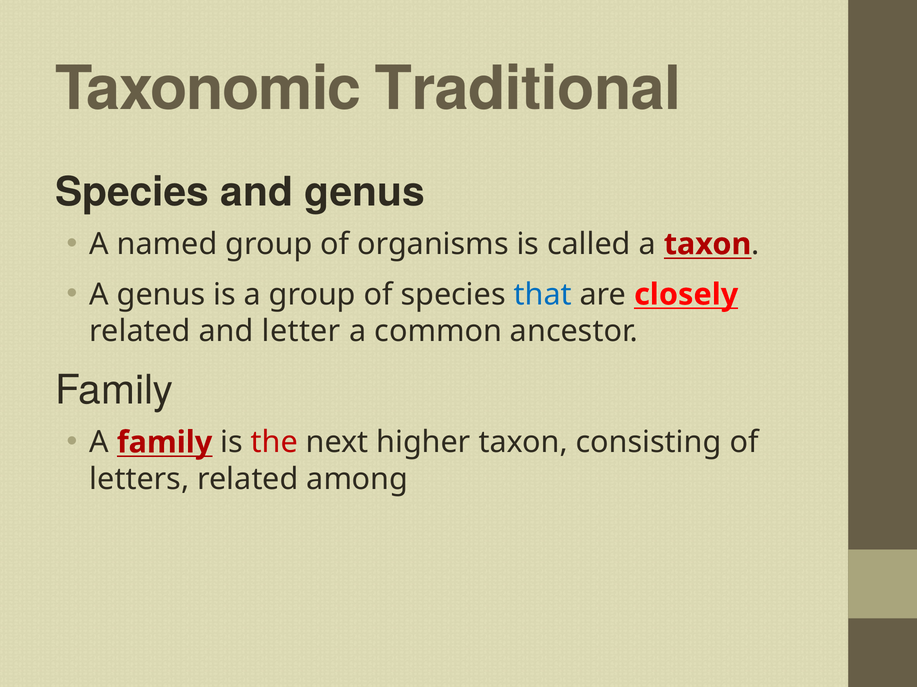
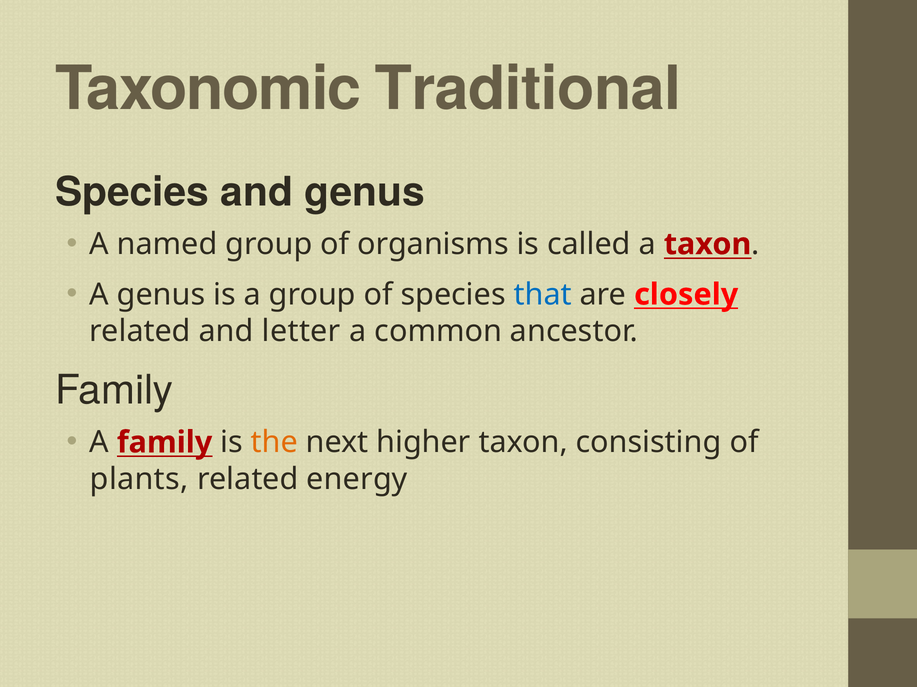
the colour: red -> orange
letters: letters -> plants
among: among -> energy
